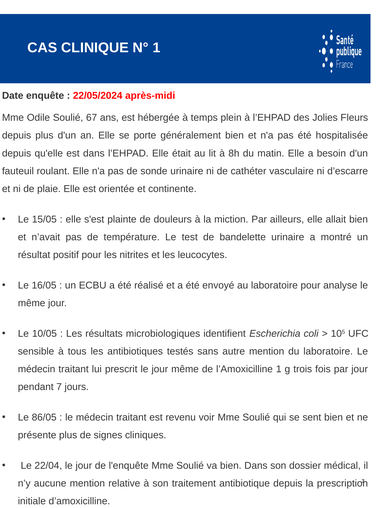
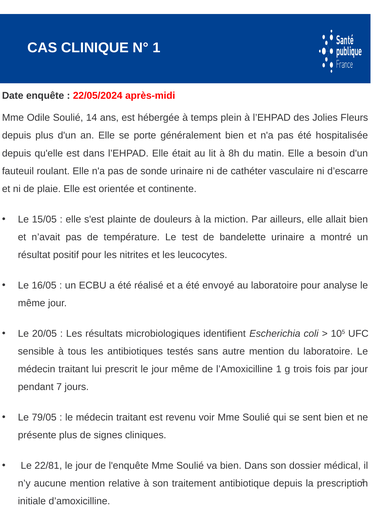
67: 67 -> 14
10/05: 10/05 -> 20/05
86/05: 86/05 -> 79/05
22/04: 22/04 -> 22/81
